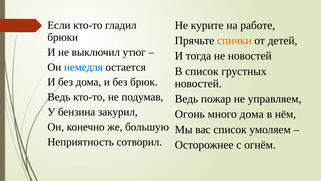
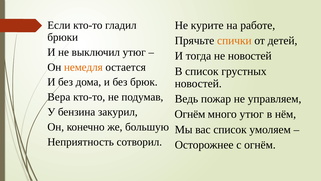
немедля colour: blue -> orange
Ведь at (59, 97): Ведь -> Вера
Огонь at (190, 114): Огонь -> Огнём
много дома: дома -> утюг
